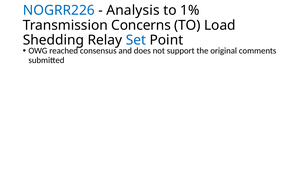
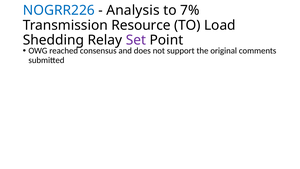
1%: 1% -> 7%
Concerns: Concerns -> Resource
Set colour: blue -> purple
